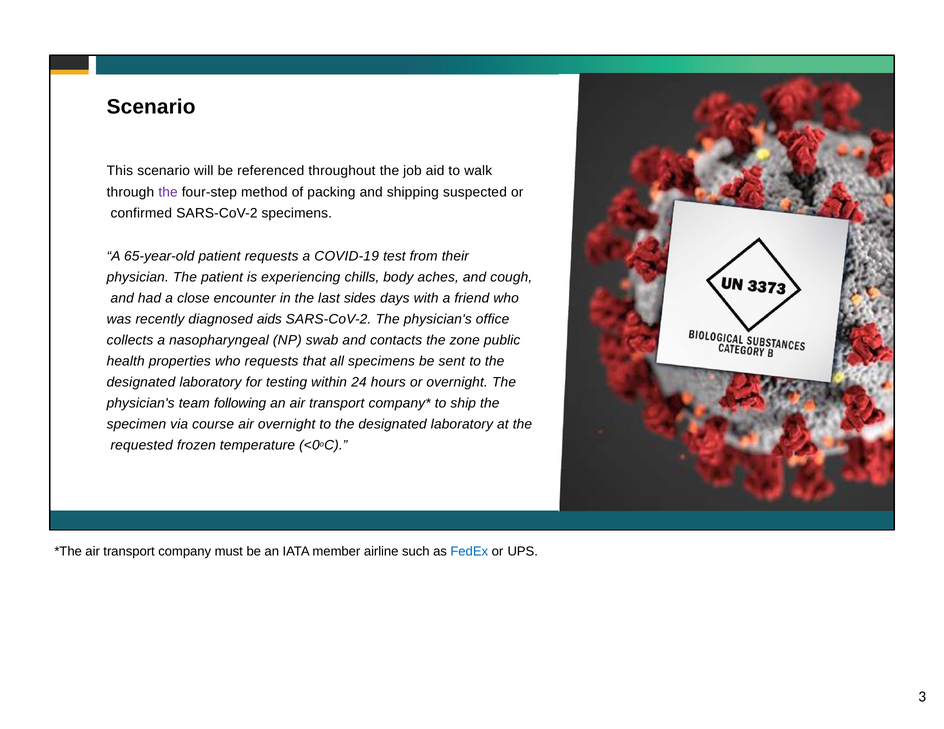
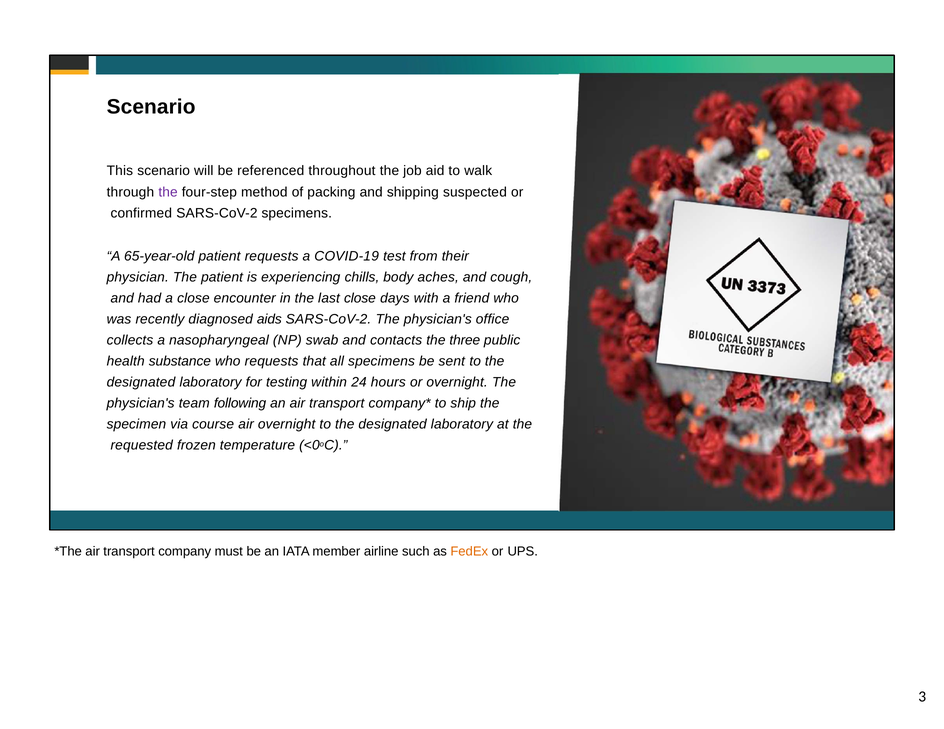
last sides: sides -> close
zone: zone -> three
properties: properties -> substance
FedEx colour: blue -> orange
